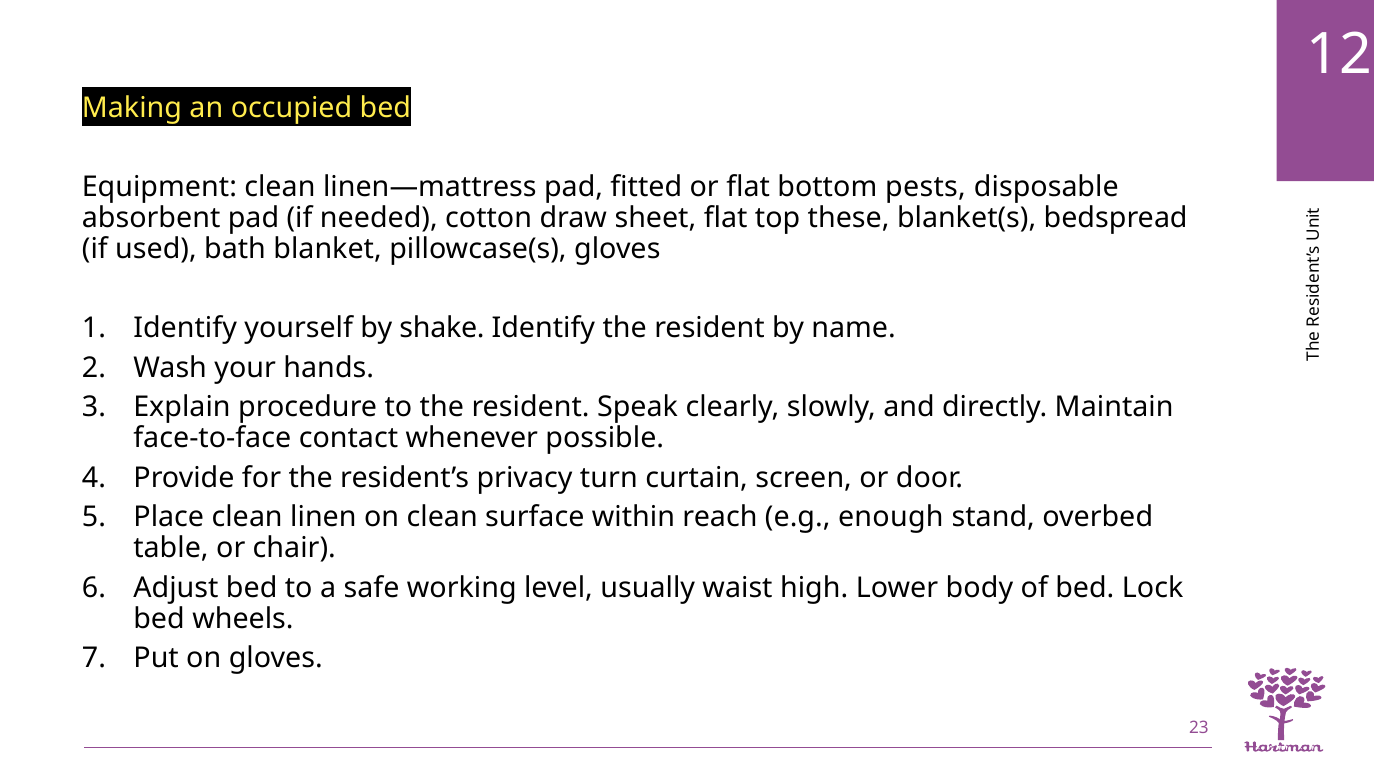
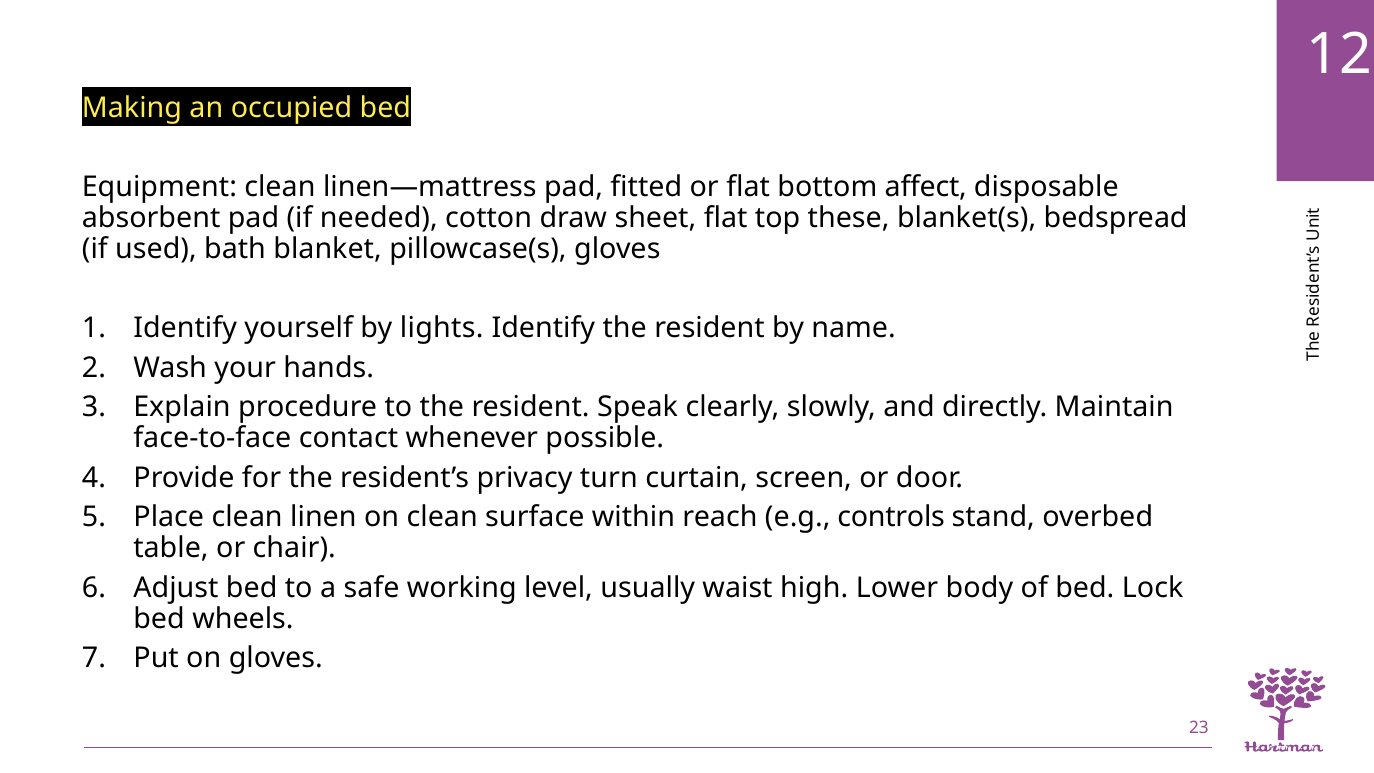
pests: pests -> affect
shake: shake -> lights
enough: enough -> controls
